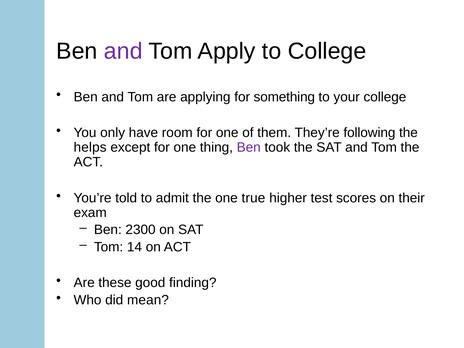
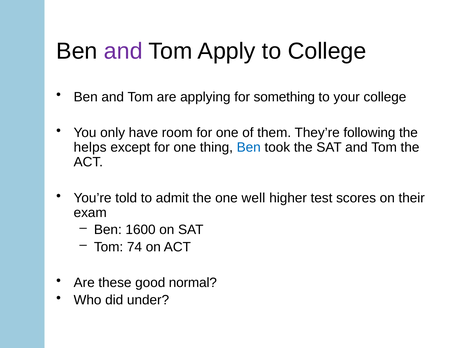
Ben at (249, 147) colour: purple -> blue
true: true -> well
2300: 2300 -> 1600
14: 14 -> 74
finding: finding -> normal
mean: mean -> under
